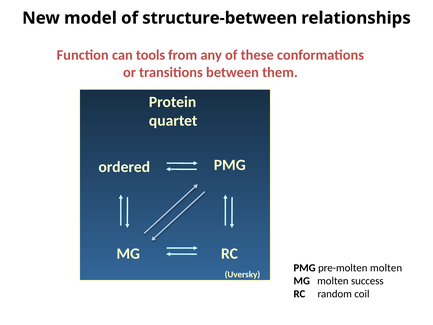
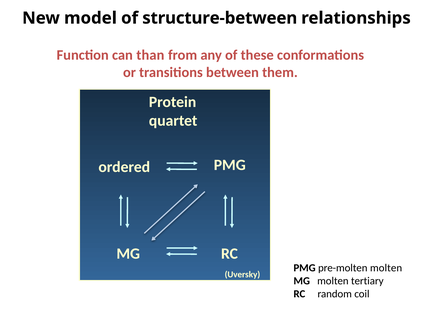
tools: tools -> than
success: success -> tertiary
